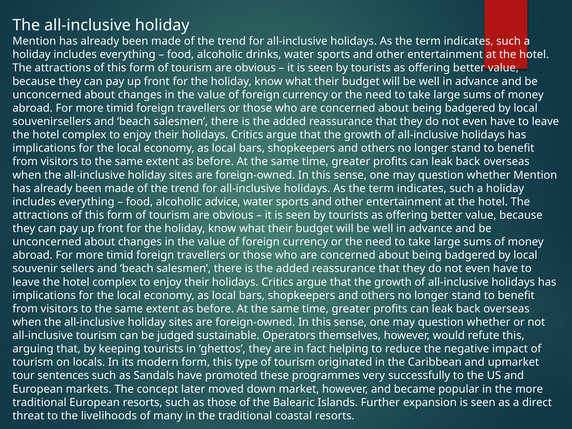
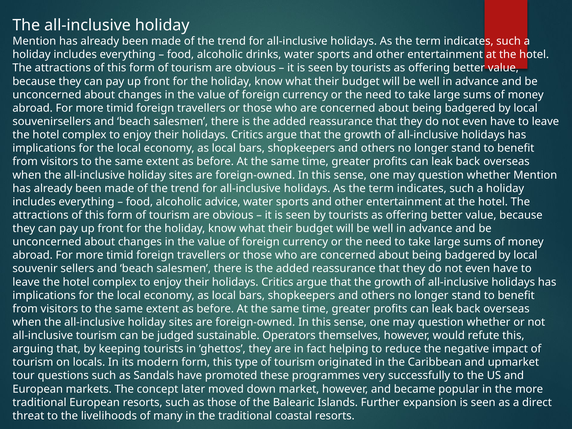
sentences: sentences -> questions
